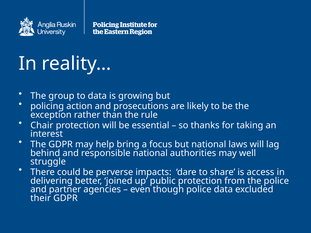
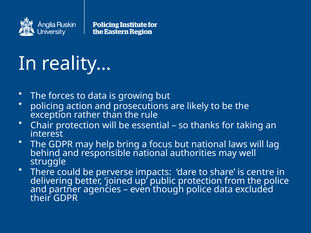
group: group -> forces
access: access -> centre
